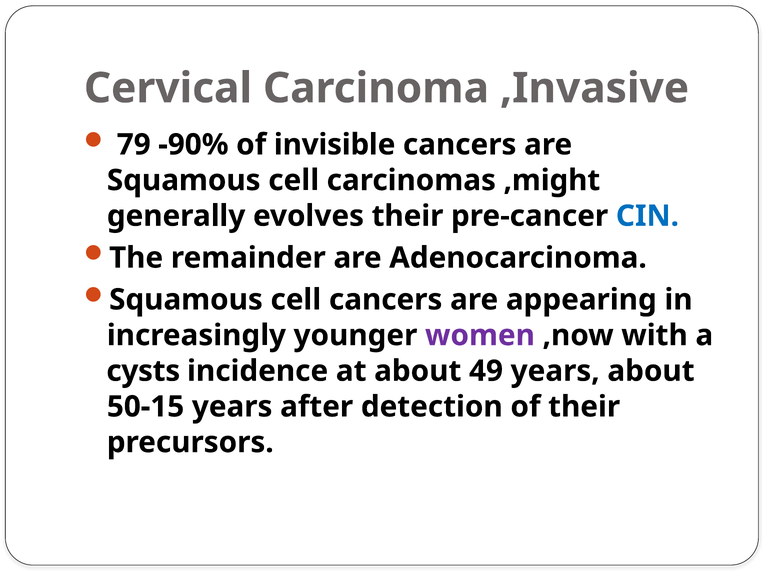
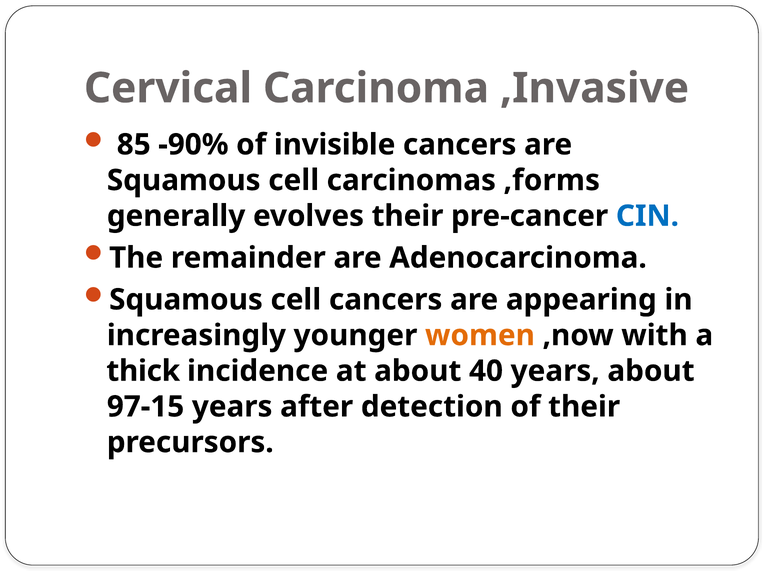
79: 79 -> 85
,might: ,might -> ,forms
women colour: purple -> orange
cysts: cysts -> thick
49: 49 -> 40
50-15: 50-15 -> 97-15
